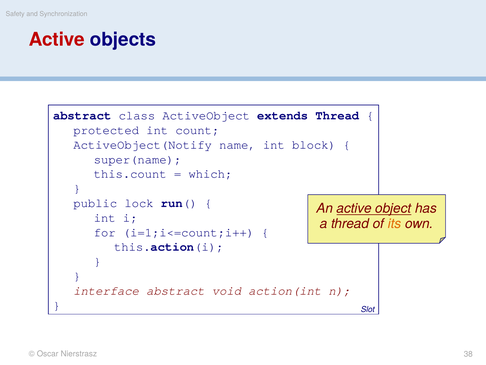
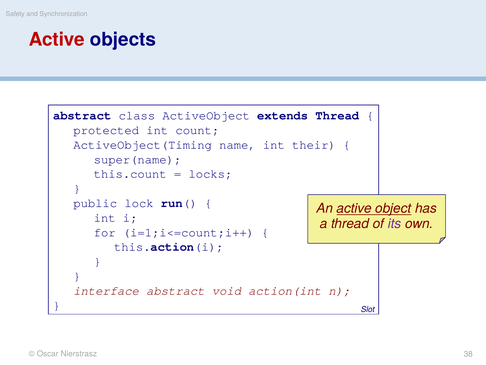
ActiveObject(Notify: ActiveObject(Notify -> ActiveObject(Timing
block: block -> their
which: which -> locks
its colour: orange -> purple
